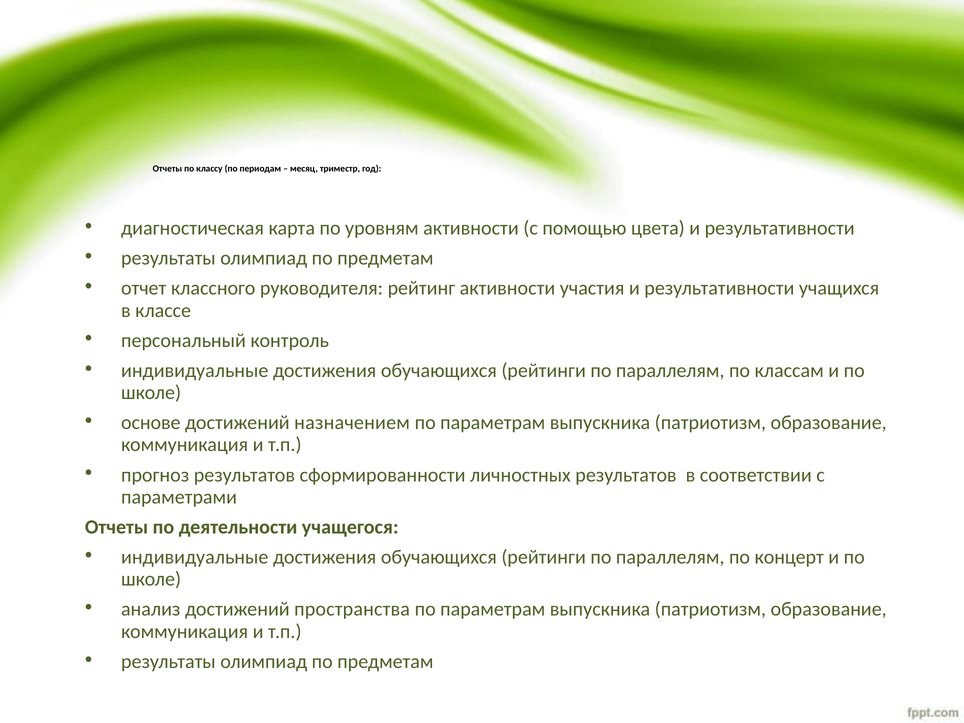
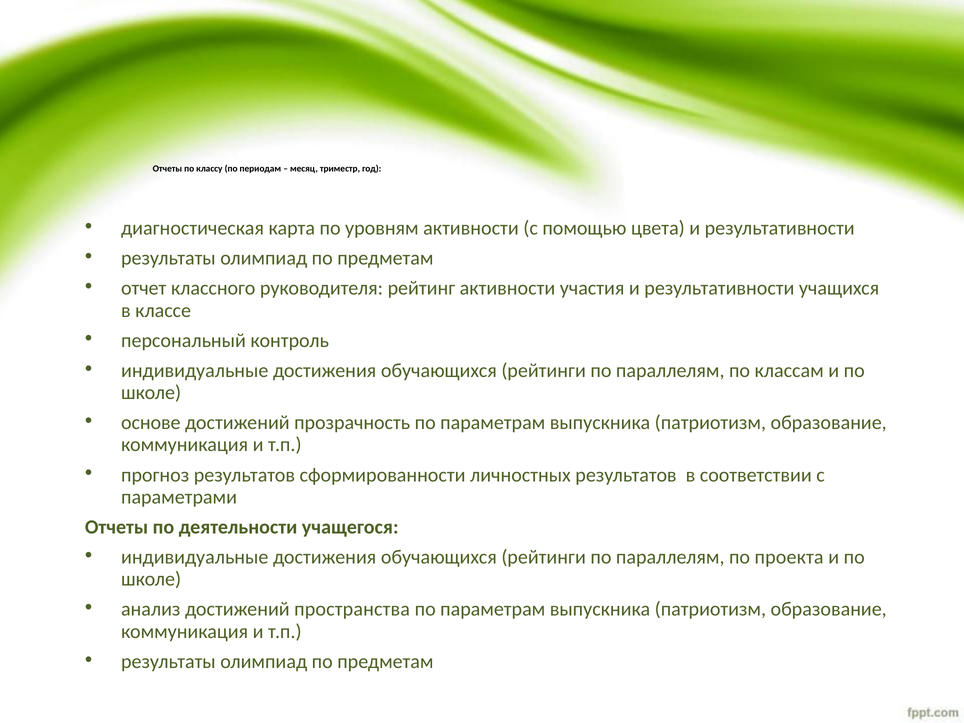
назначением: назначением -> прозрачность
концерт: концерт -> проекта
